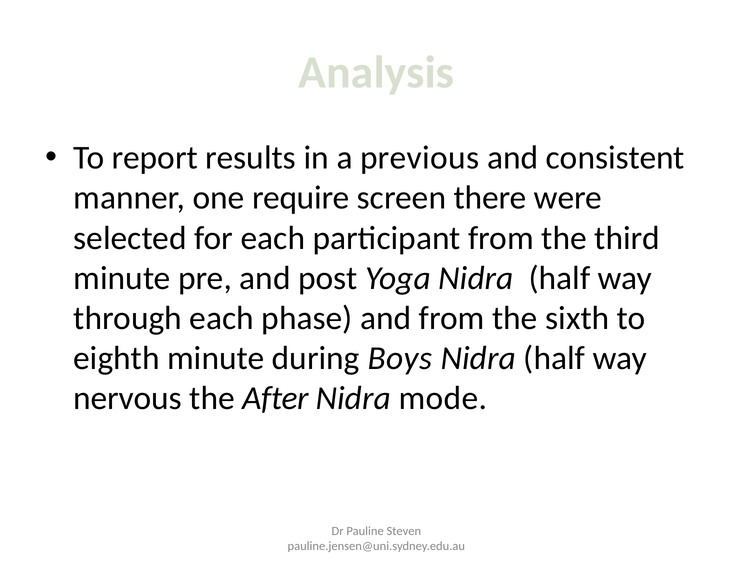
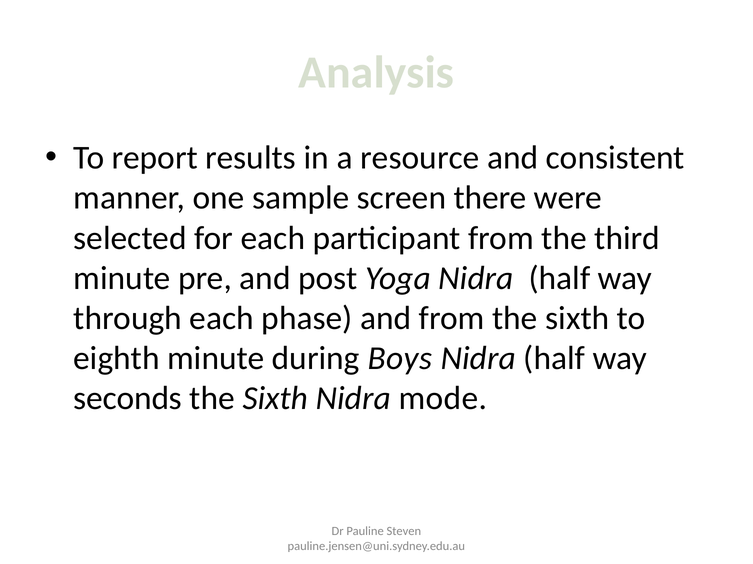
previous: previous -> resource
require: require -> sample
nervous: nervous -> seconds
After at (276, 399): After -> Sixth
